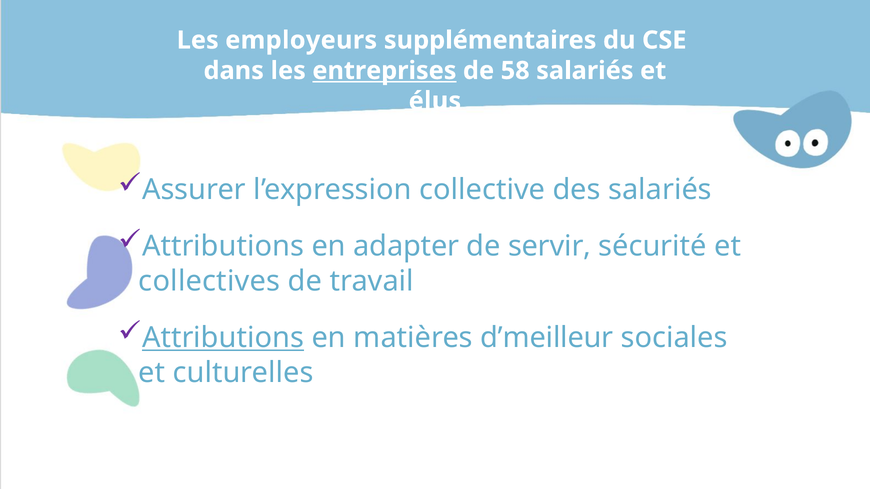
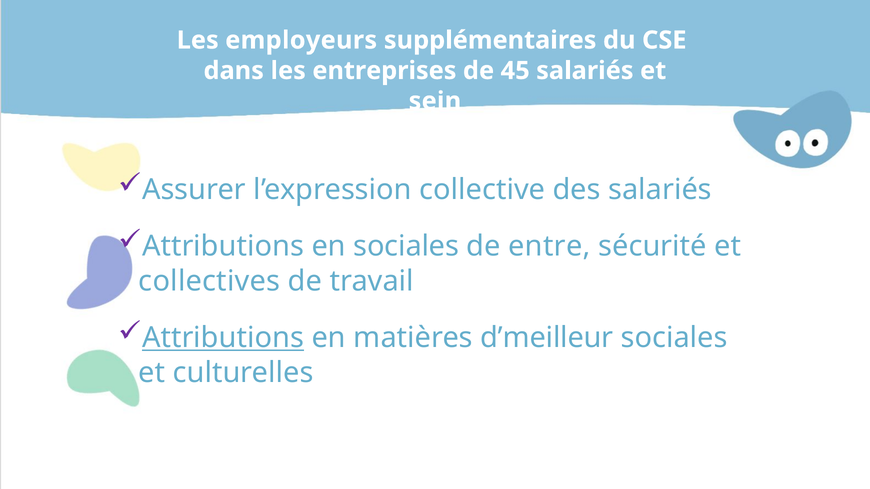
entreprises underline: present -> none
58: 58 -> 45
élus: élus -> sein
en adapter: adapter -> sociales
servir: servir -> entre
